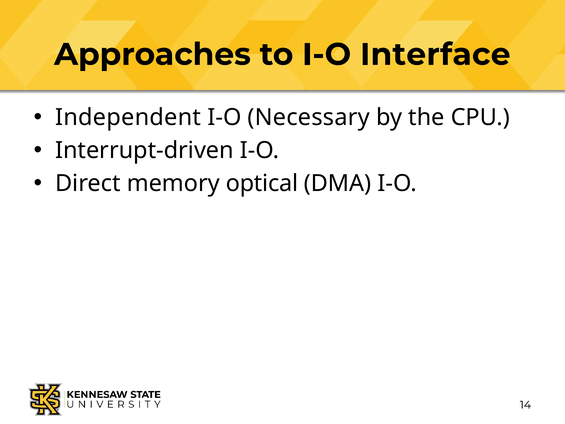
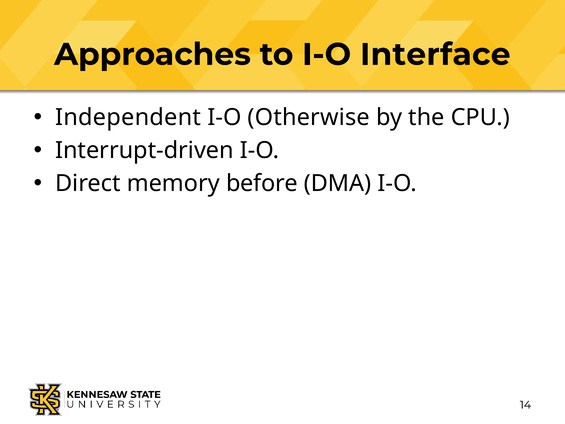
Necessary: Necessary -> Otherwise
optical: optical -> before
